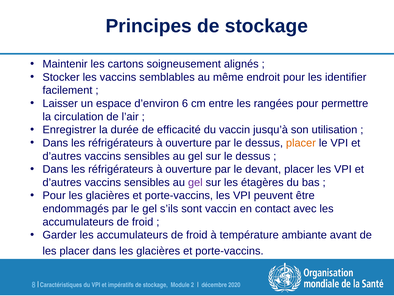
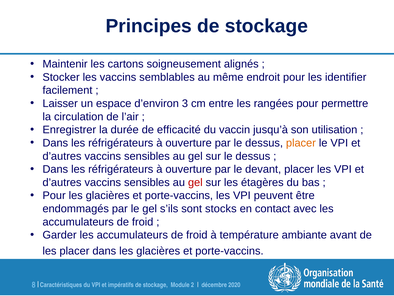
6: 6 -> 3
gel at (195, 182) colour: purple -> red
sont vaccin: vaccin -> stocks
